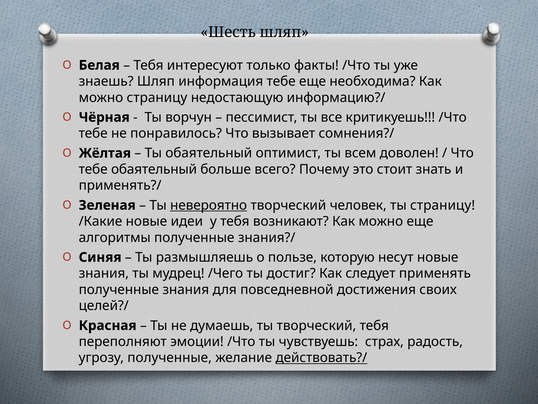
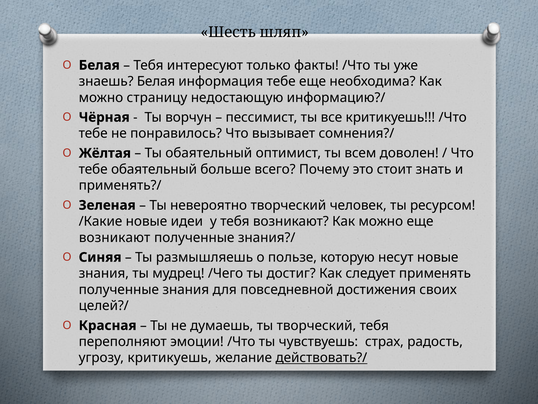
знаешь Шляп: Шляп -> Белая
невероятно underline: present -> none
ты страницу: страницу -> ресурсом
алгоритмы at (115, 237): алгоритмы -> возникают
угрозу полученные: полученные -> критикуешь
